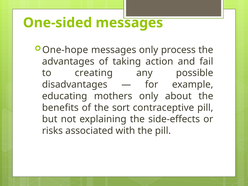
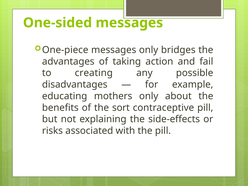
One-hope: One-hope -> One-piece
process: process -> bridges
